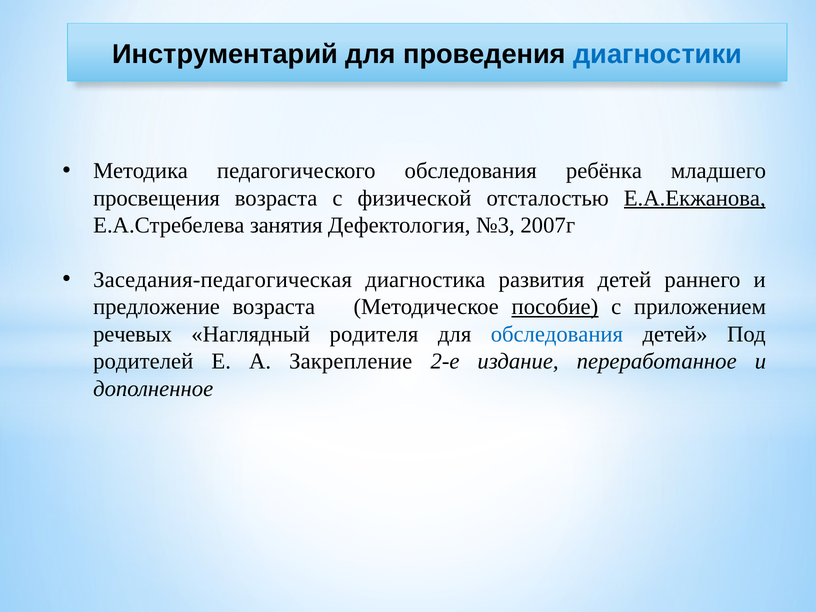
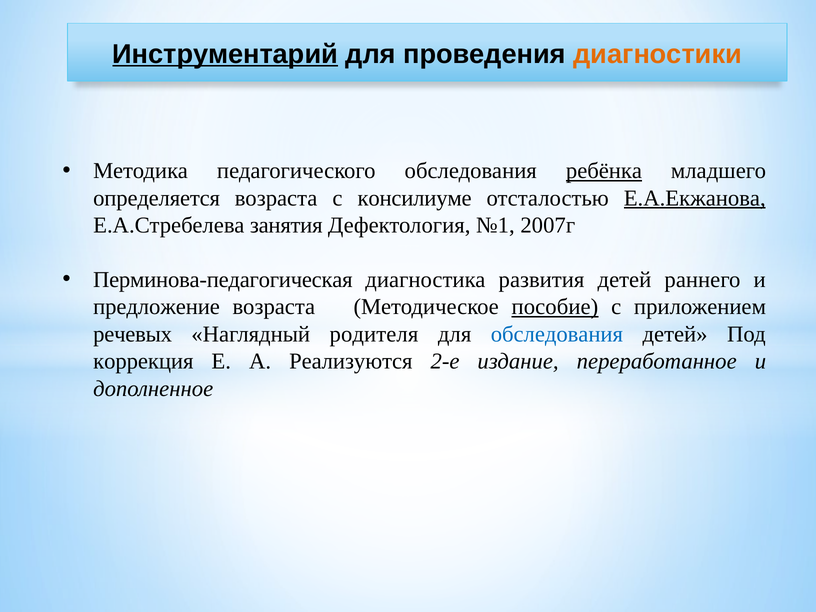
Инструментарий underline: none -> present
диагностики colour: blue -> orange
ребёнка underline: none -> present
просвещения: просвещения -> определяется
физической: физической -> консилиуме
№3: №3 -> №1
Заседания-педагогическая: Заседания-педагогическая -> Перминова-педагогическая
родителей: родителей -> коррекция
Закрепление: Закрепление -> Реализуются
